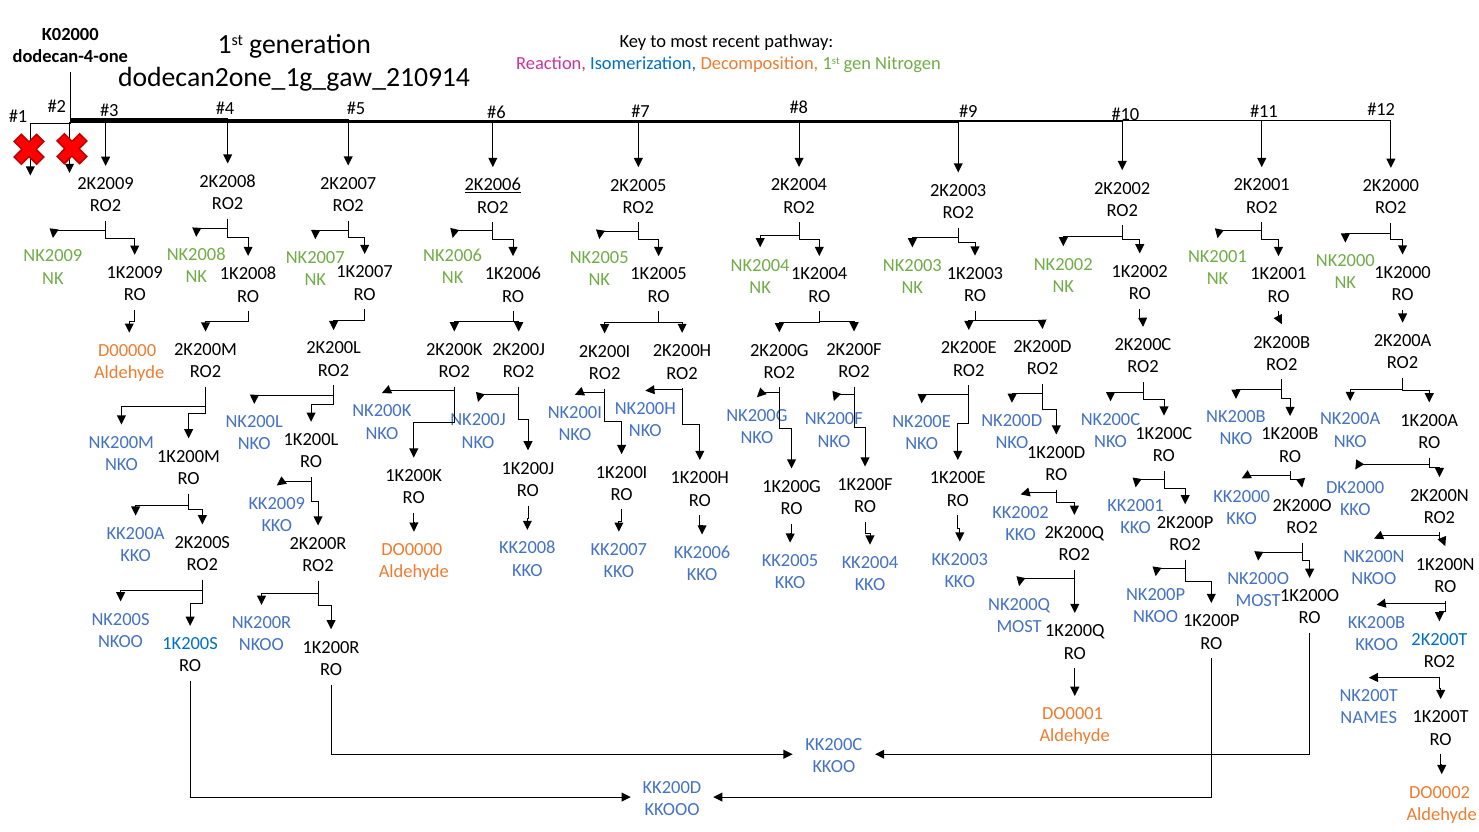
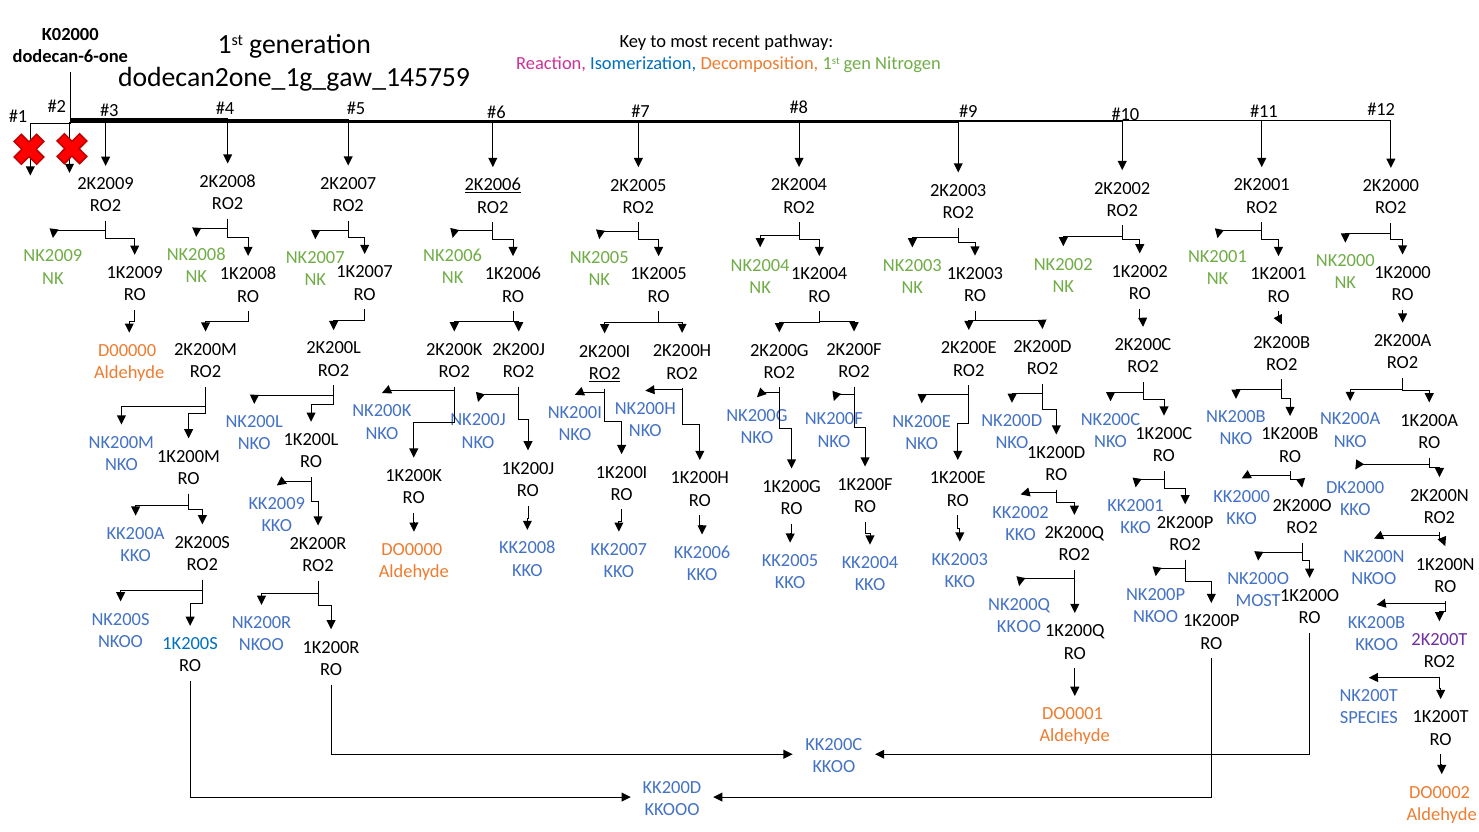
dodecan-4-one: dodecan-4-one -> dodecan-6-one
dodecan2one_1g_gaw_210914: dodecan2one_1g_gaw_210914 -> dodecan2one_1g_gaw_145759
RO2 at (605, 373) underline: none -> present
MOST at (1019, 626): MOST -> KKOO
2K200T colour: blue -> purple
NAMES: NAMES -> SPECIES
